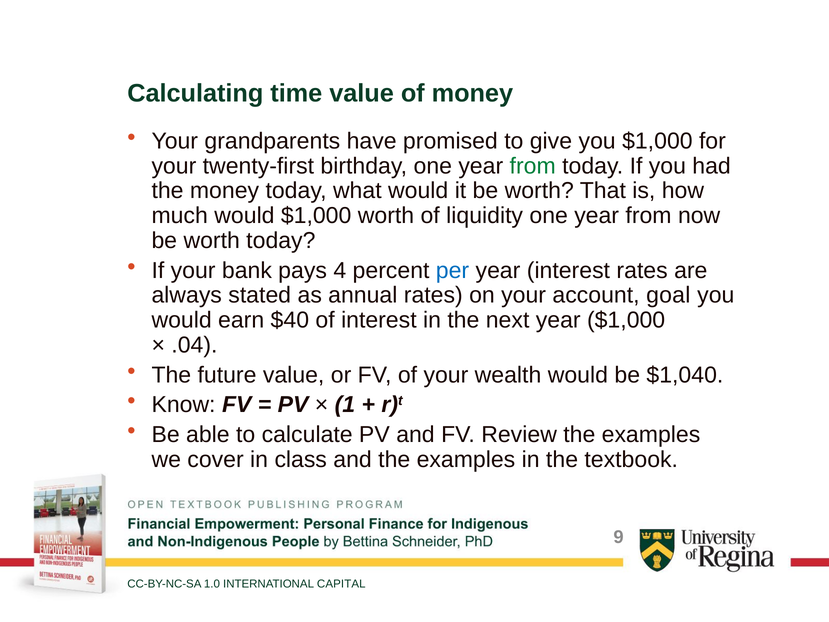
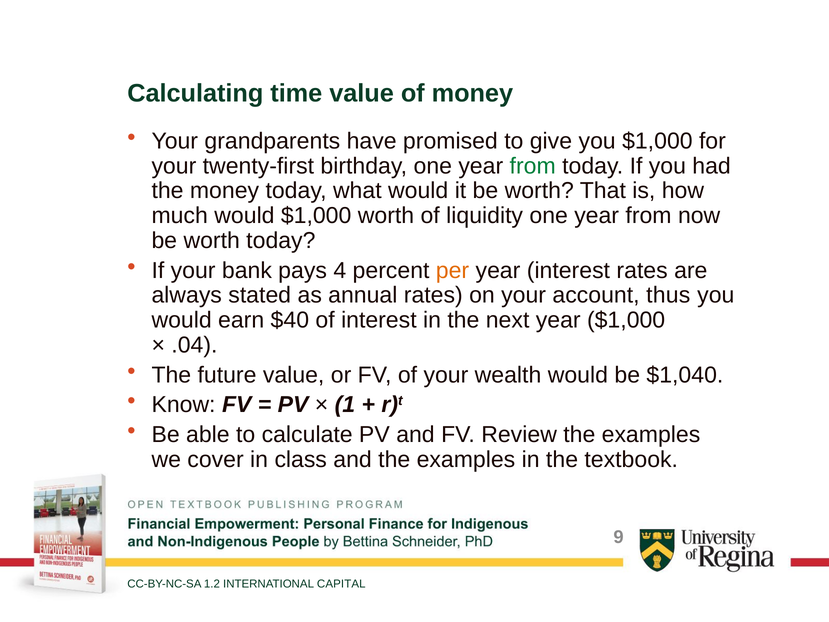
per colour: blue -> orange
goal: goal -> thus
1.0: 1.0 -> 1.2
